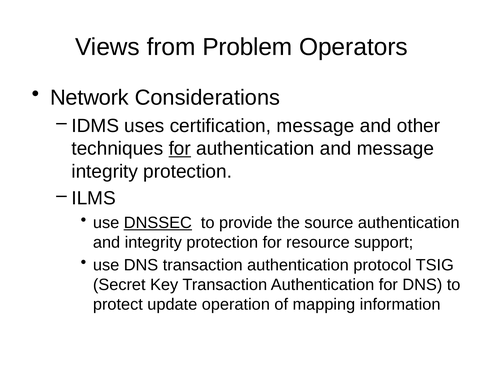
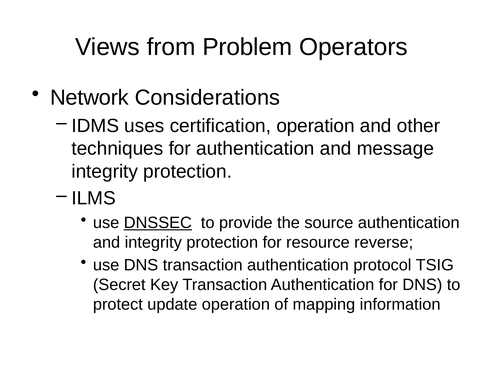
certification message: message -> operation
for at (180, 148) underline: present -> none
support: support -> reverse
